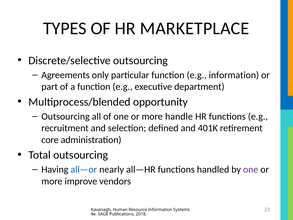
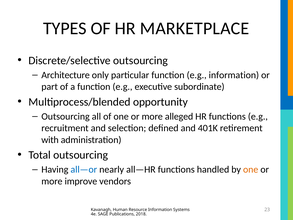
Agreements: Agreements -> Architecture
department: department -> subordinate
handle: handle -> alleged
core: core -> with
one at (251, 169) colour: purple -> orange
